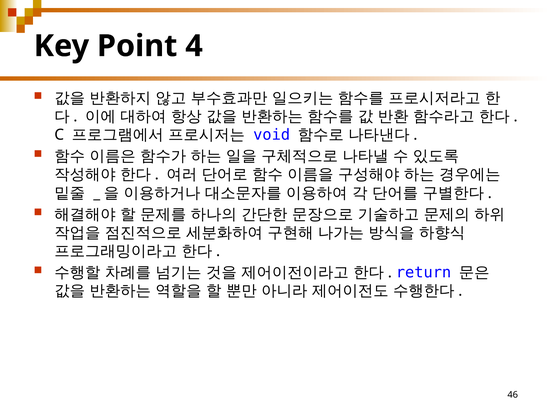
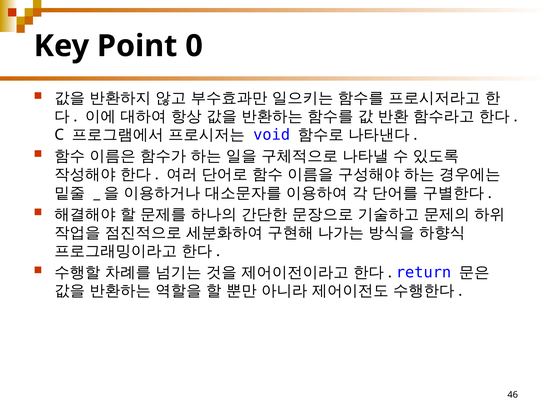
4: 4 -> 0
